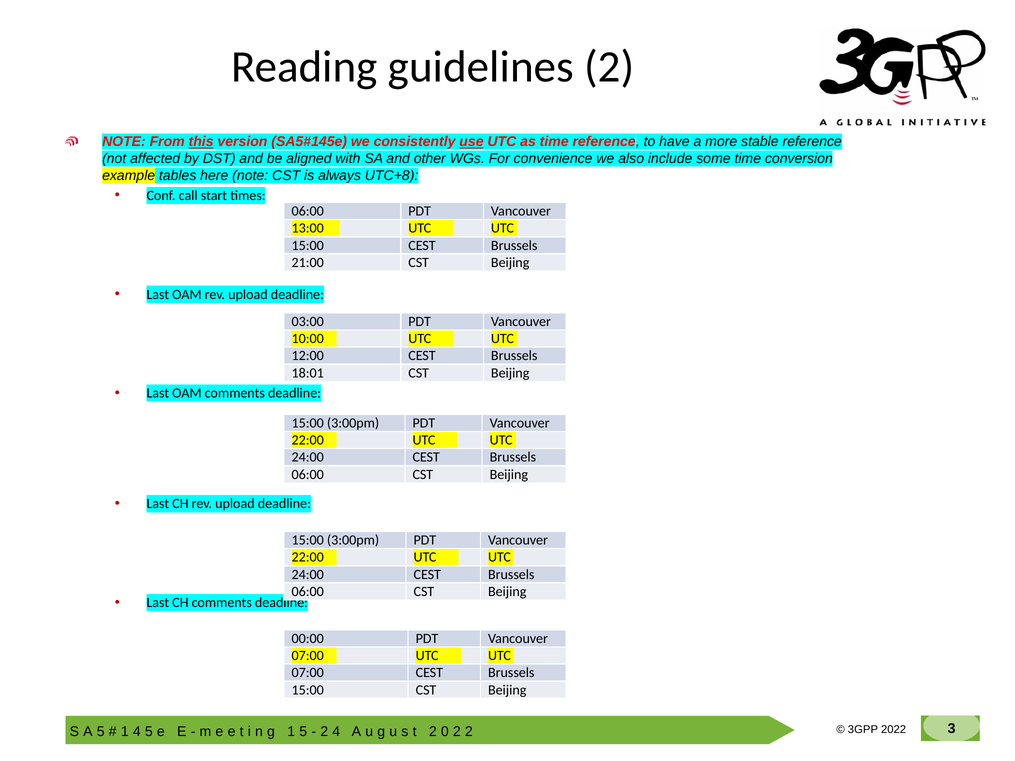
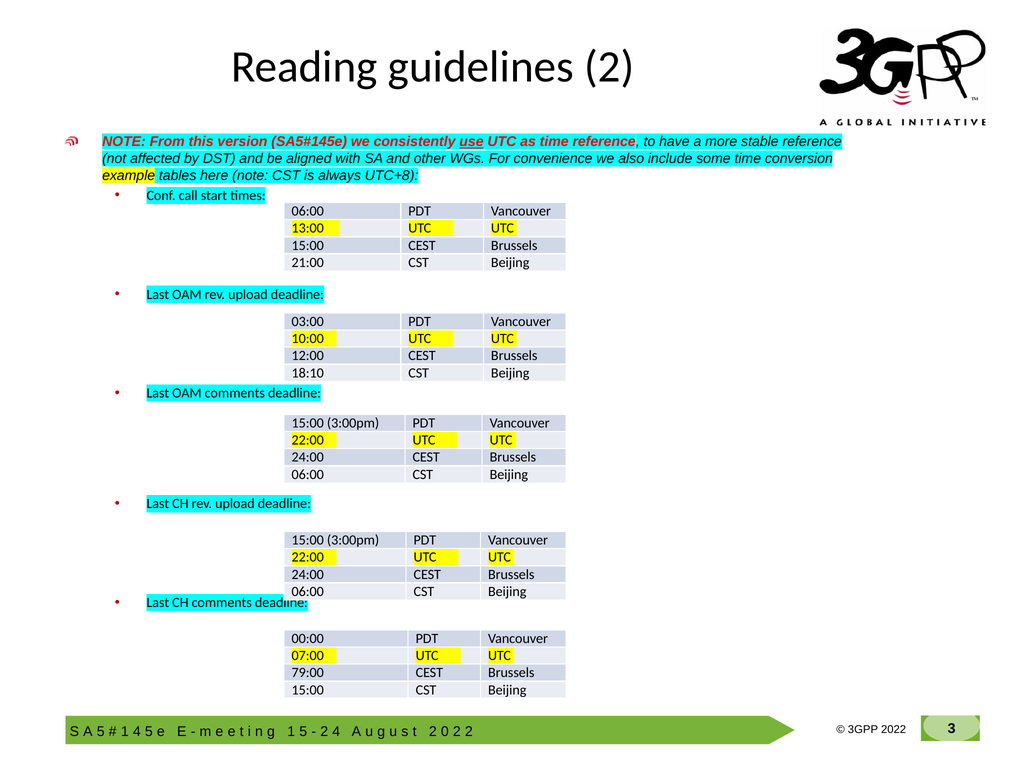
this underline: present -> none
18:01: 18:01 -> 18:10
07:00 at (308, 673): 07:00 -> 79:00
